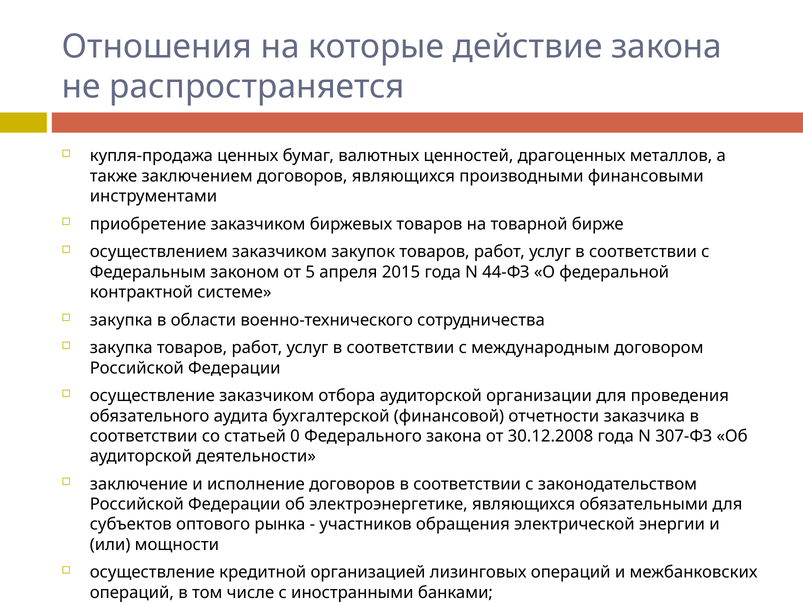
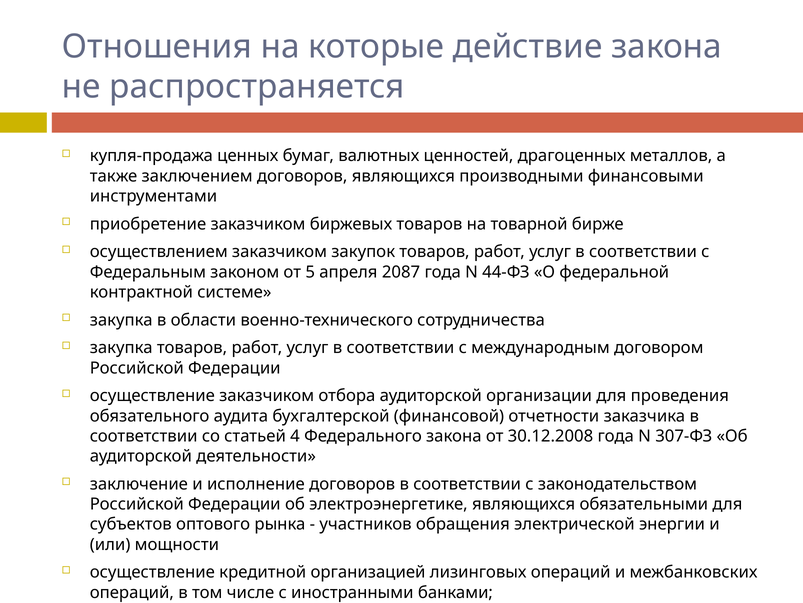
2015: 2015 -> 2087
0: 0 -> 4
